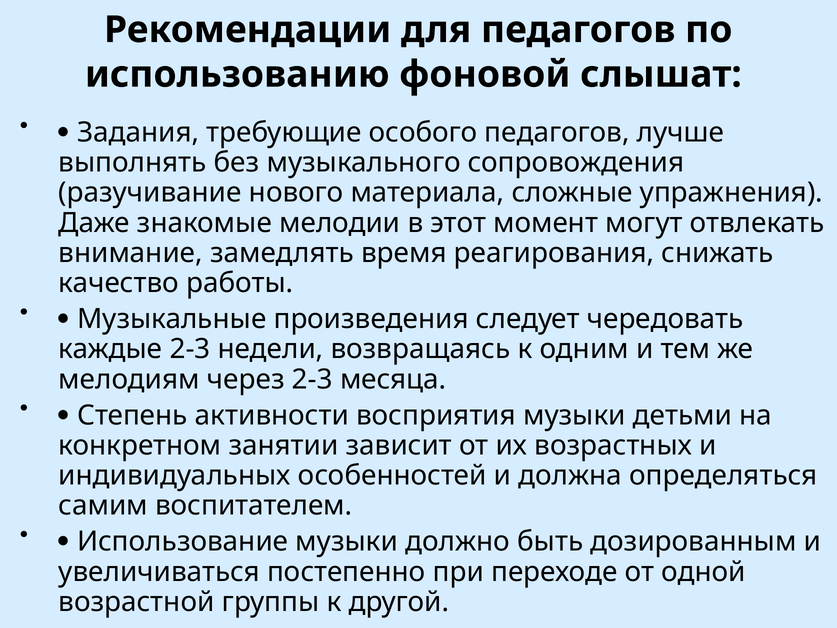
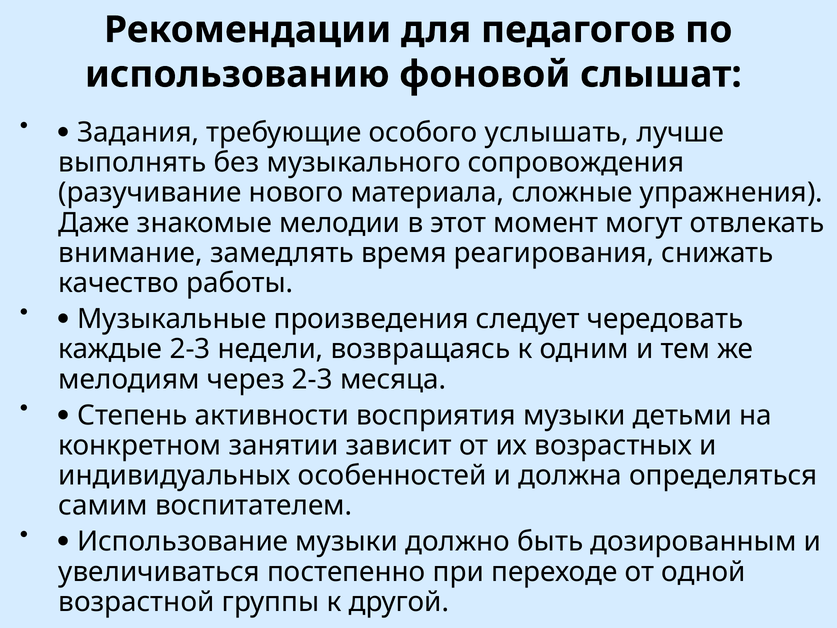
особого педагогов: педагогов -> услышать
